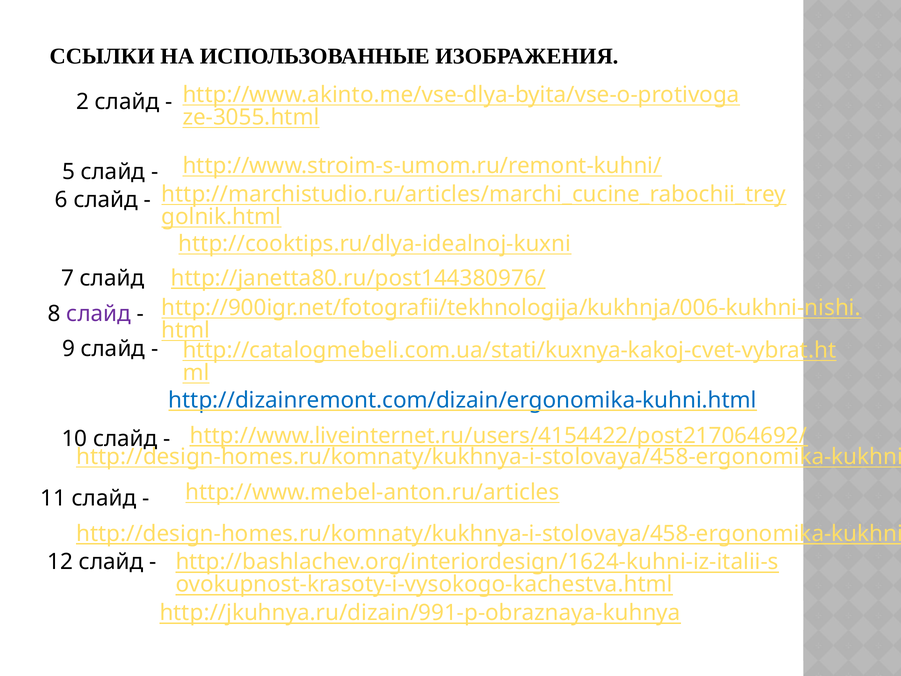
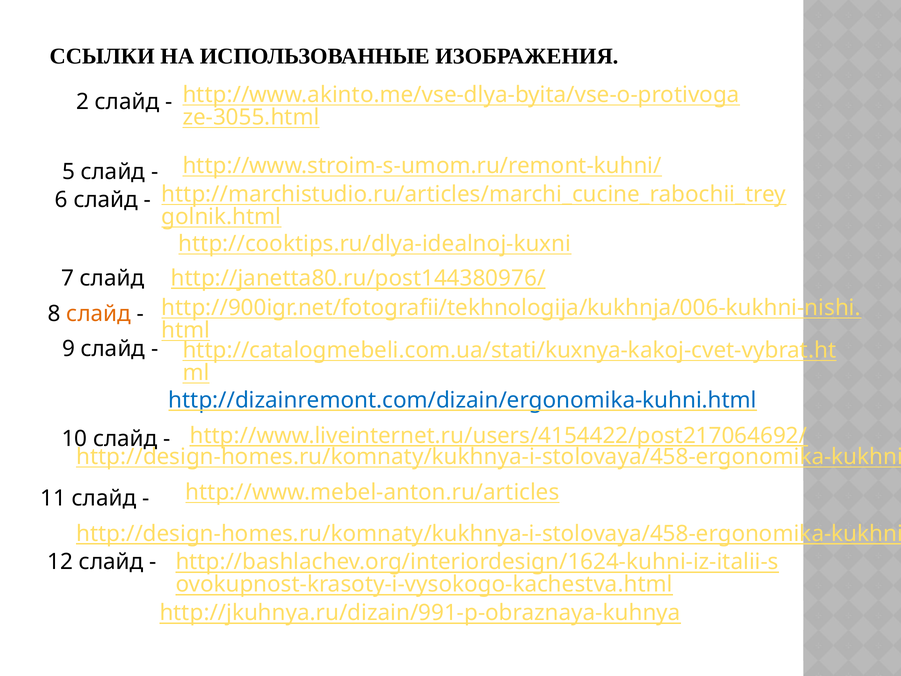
слайд at (99, 313) colour: purple -> orange
